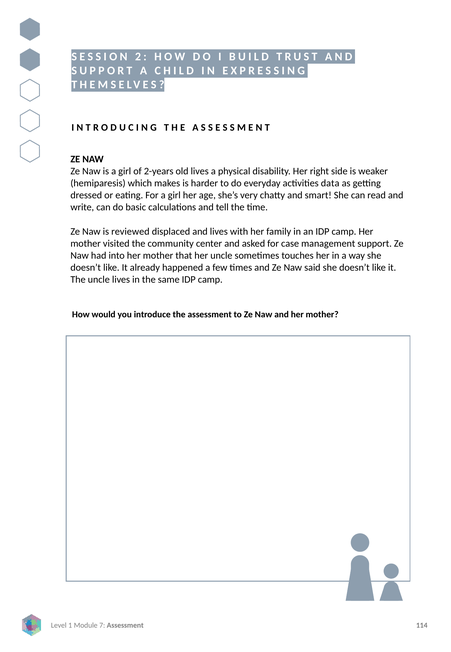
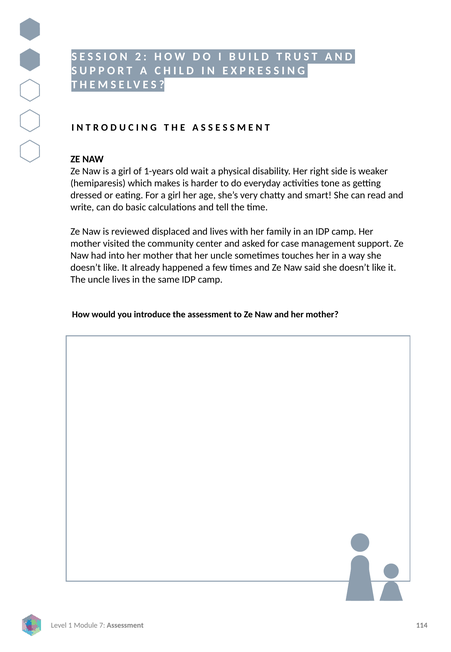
2-years: 2-years -> 1-years
old lives: lives -> wait
data: data -> tone
